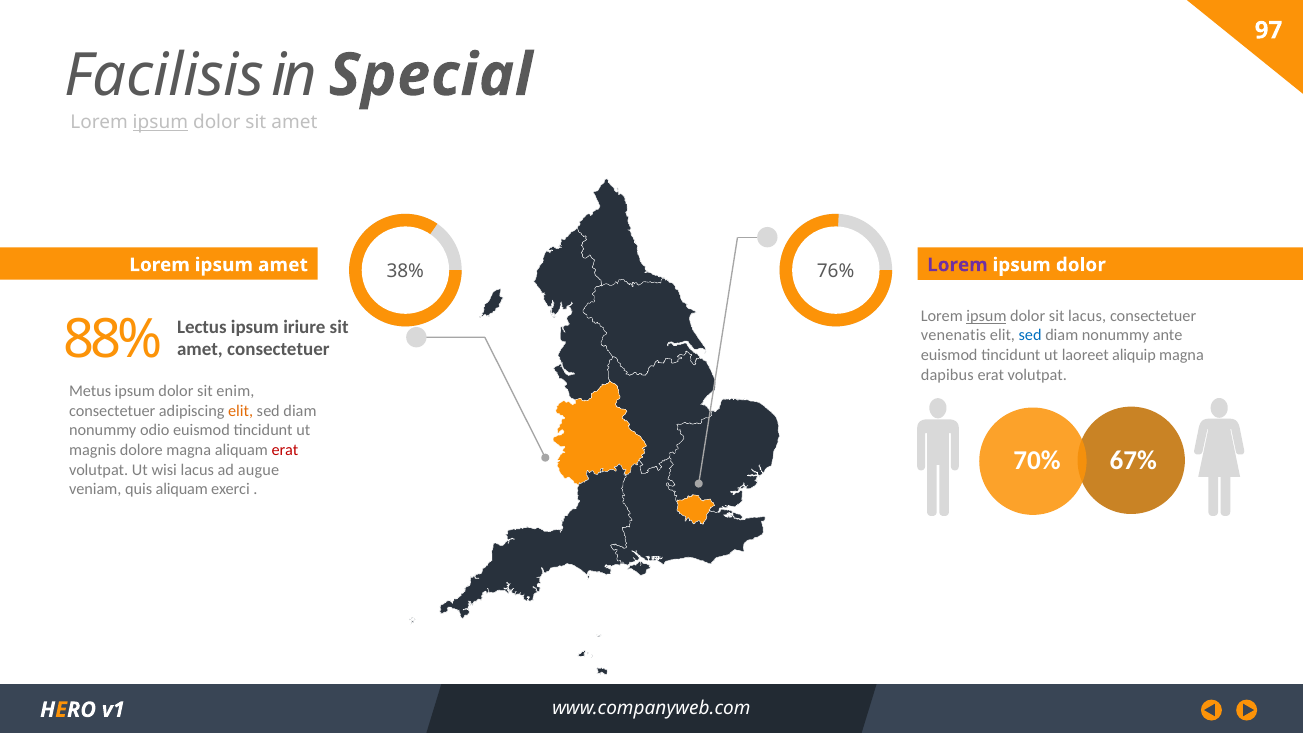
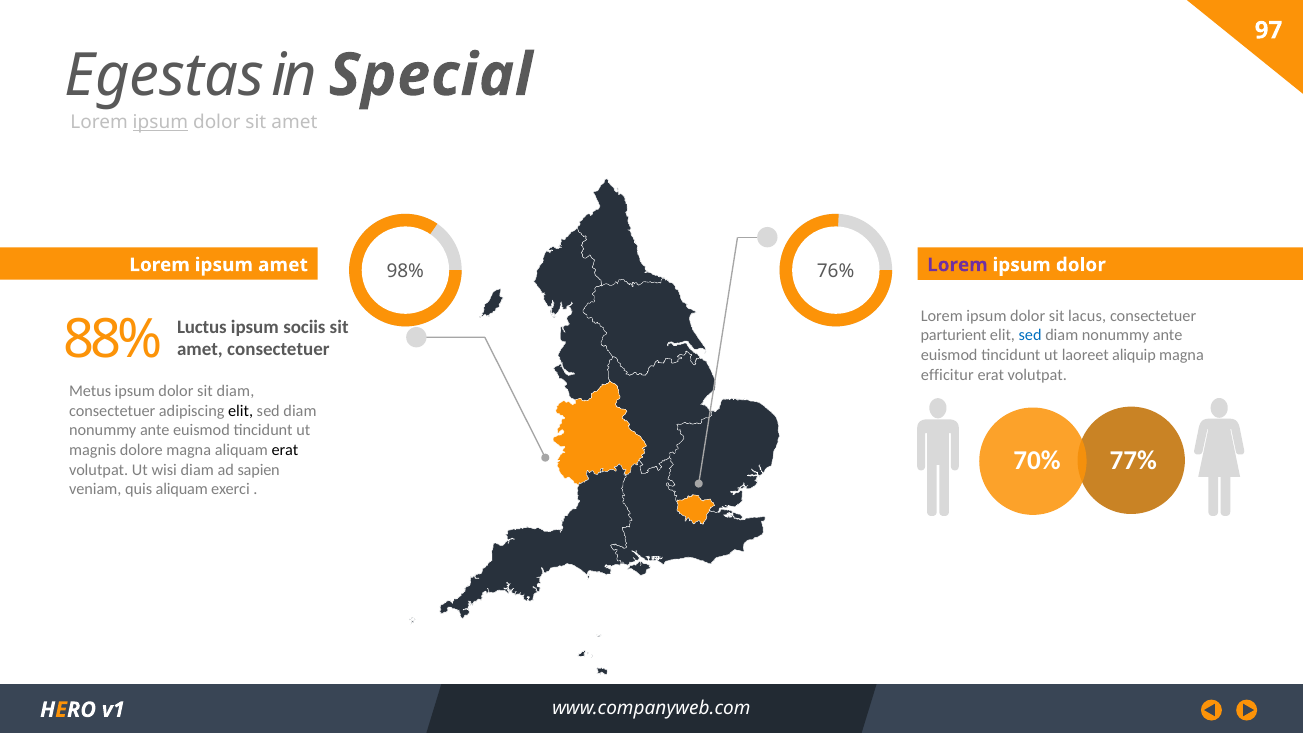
Facilisis: Facilisis -> Egestas
38%: 38% -> 98%
ipsum at (986, 316) underline: present -> none
Lectus: Lectus -> Luctus
iriure: iriure -> sociis
venenatis: venenatis -> parturient
dapibus: dapibus -> efficitur
sit enim: enim -> diam
elit at (241, 411) colour: orange -> black
odio at (155, 431): odio -> ante
erat at (285, 450) colour: red -> black
67%: 67% -> 77%
wisi lacus: lacus -> diam
augue: augue -> sapien
